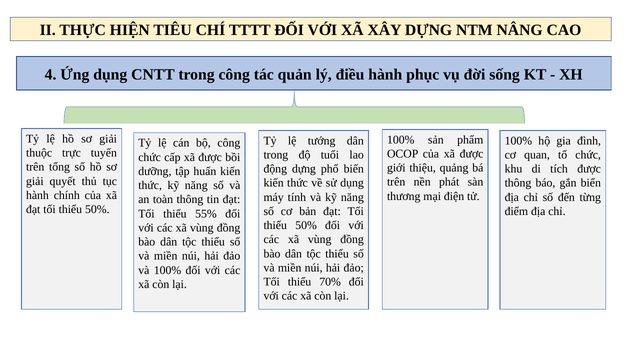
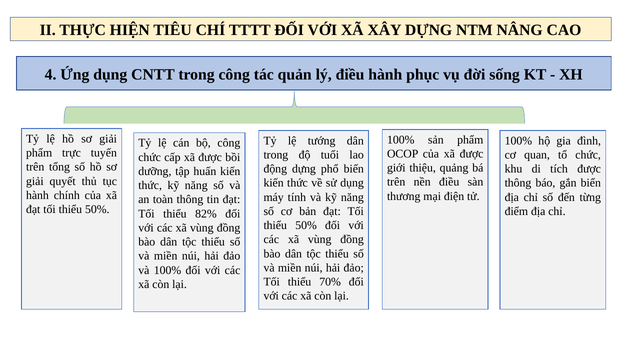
thuộc at (39, 153): thuộc -> phẩm
nền phát: phát -> điều
55%: 55% -> 82%
